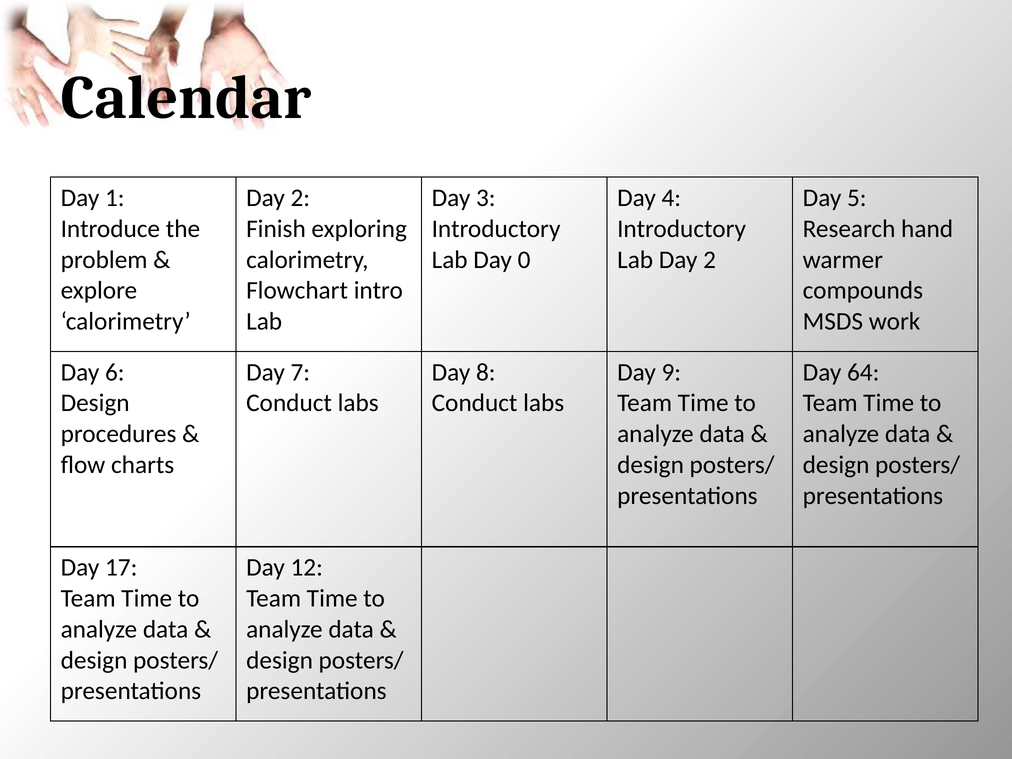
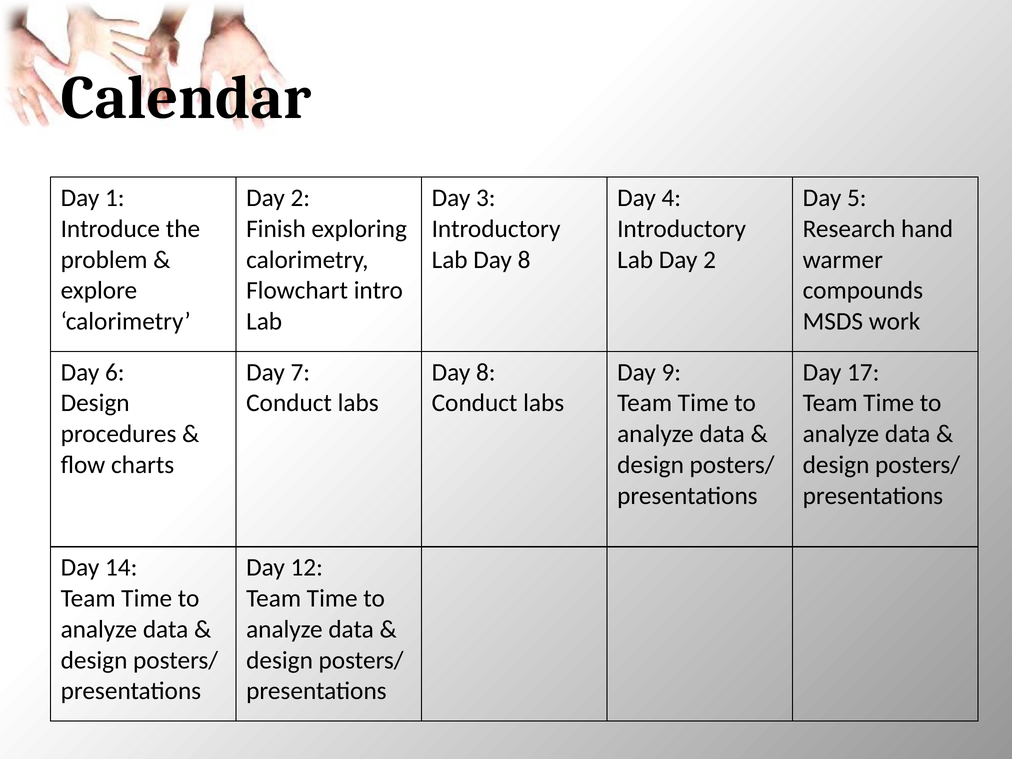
Lab Day 0: 0 -> 8
64: 64 -> 17
17: 17 -> 14
